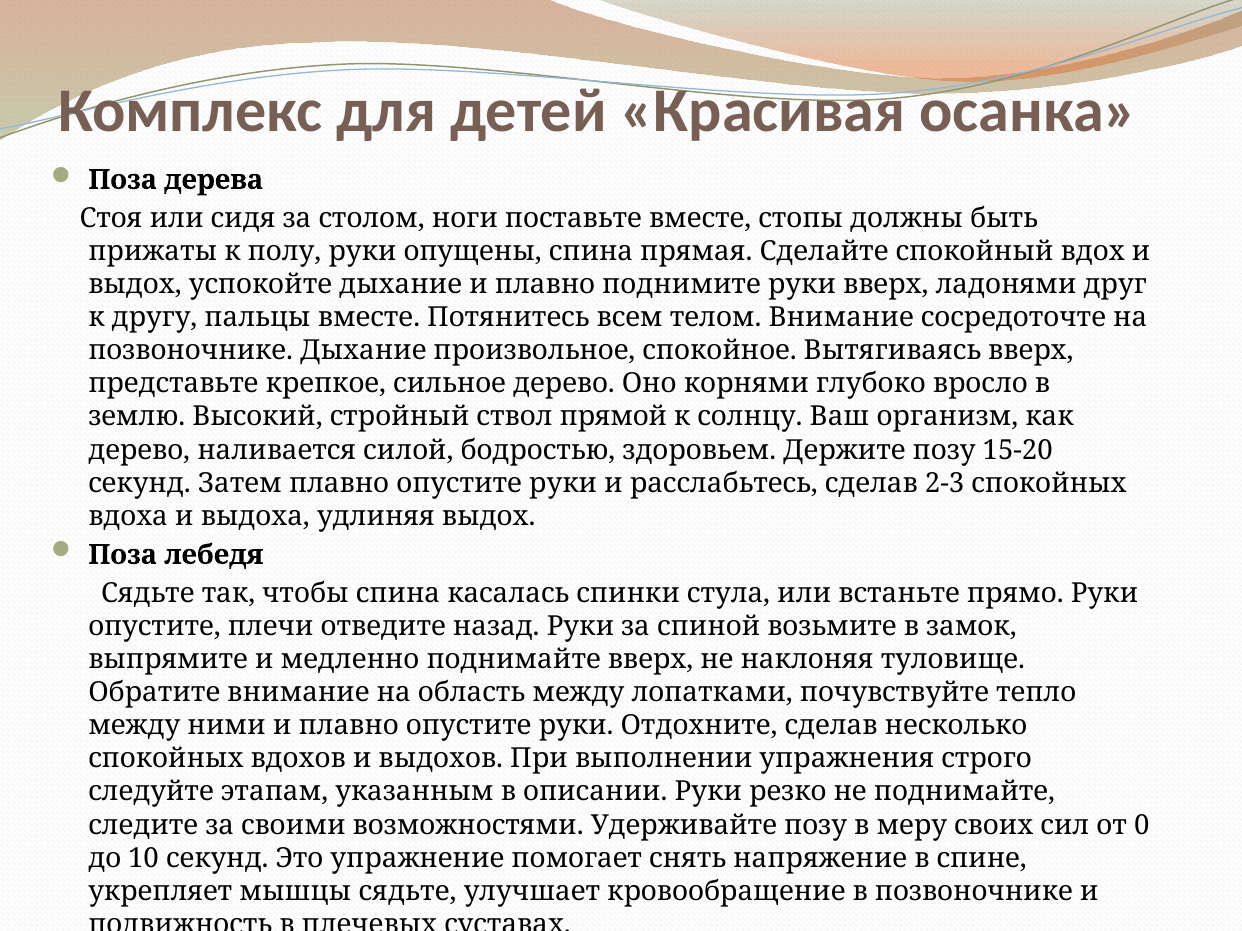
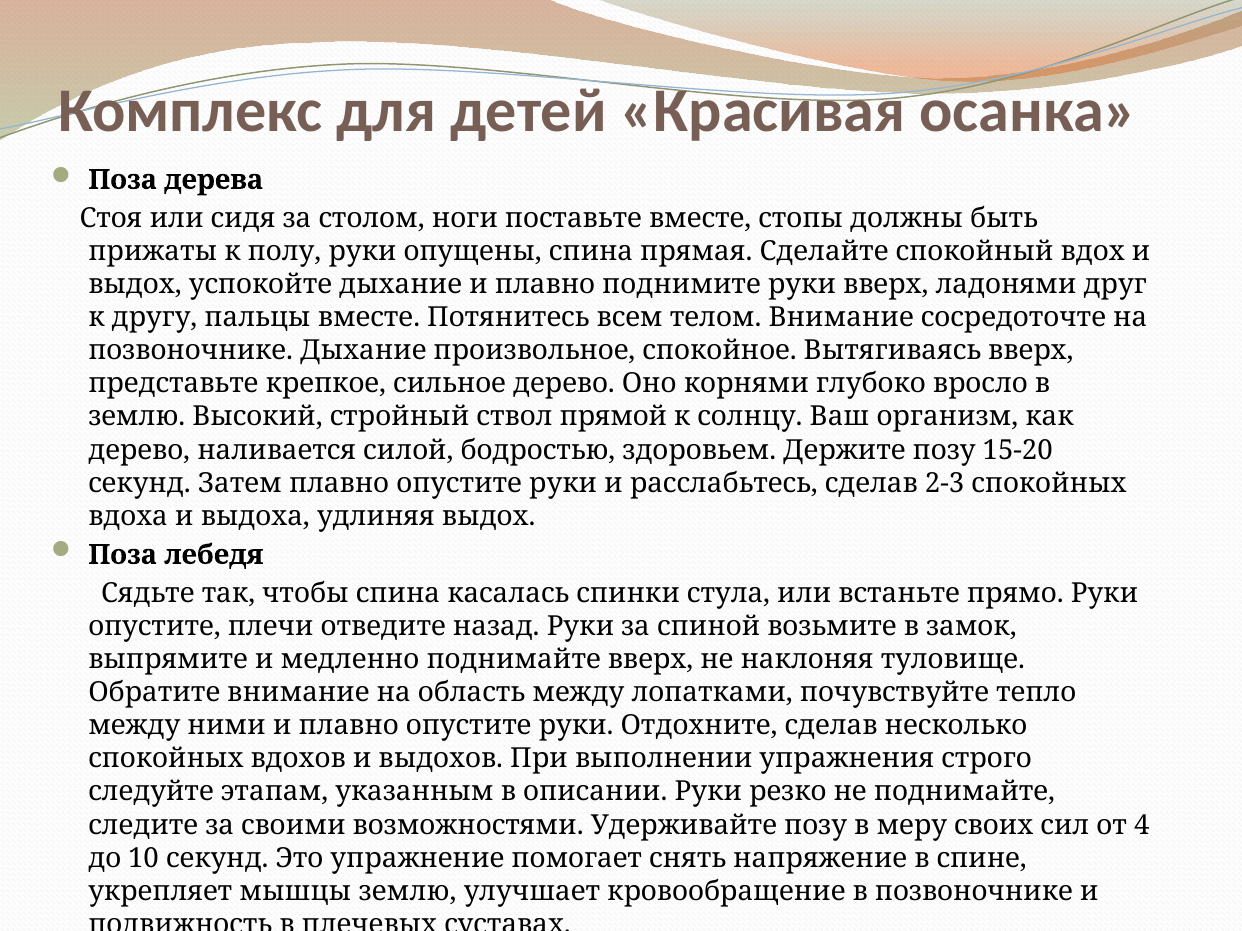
0: 0 -> 4
мышцы сядьте: сядьте -> землю
